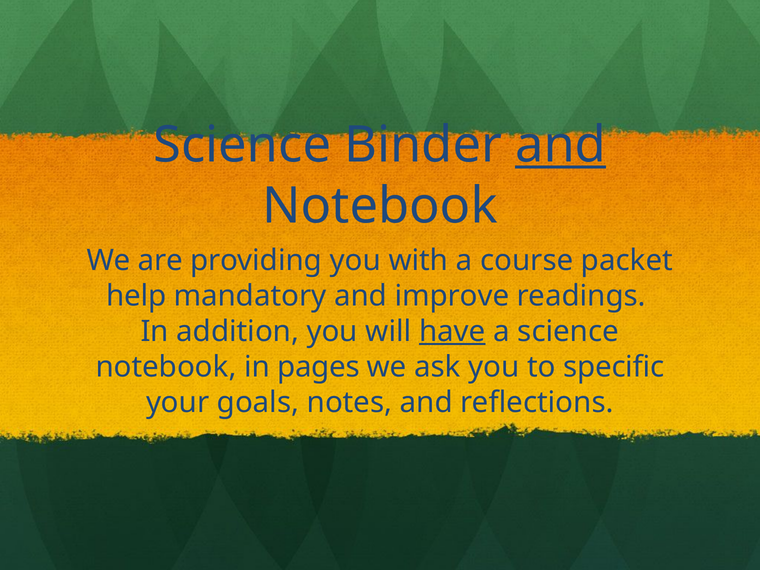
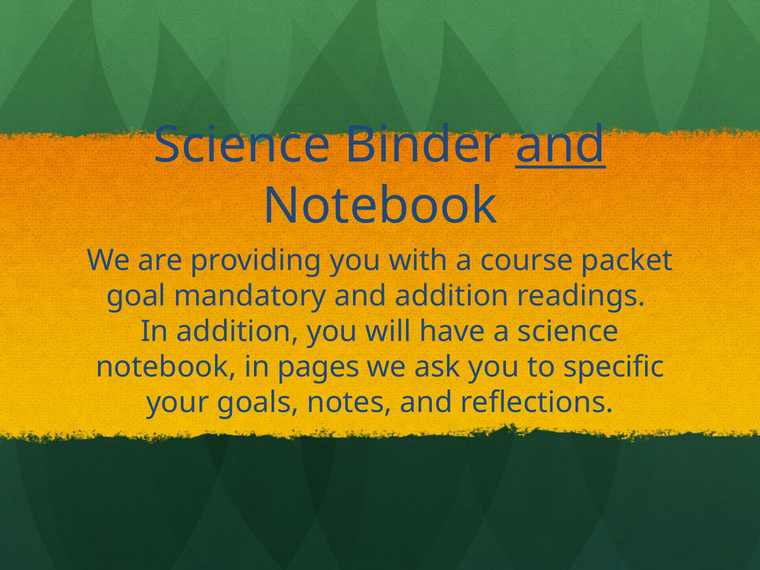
help: help -> goal
and improve: improve -> addition
have underline: present -> none
